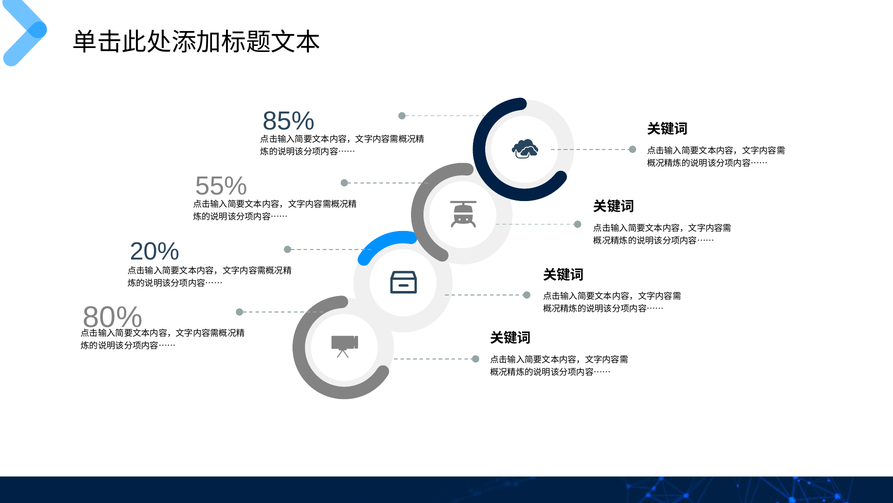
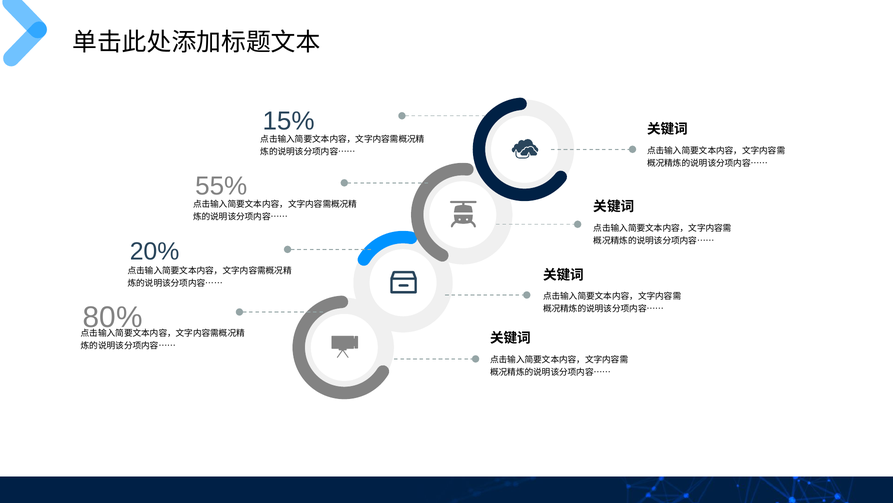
85%: 85% -> 15%
